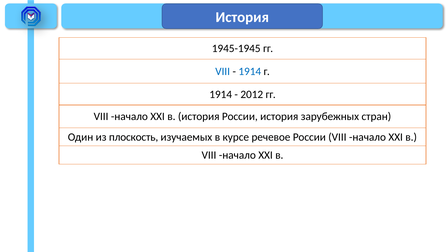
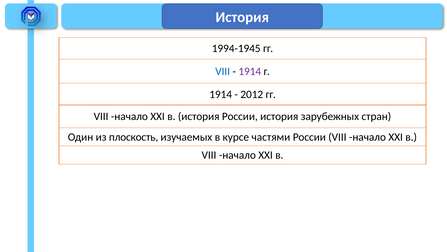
1945-1945: 1945-1945 -> 1994-1945
1914 at (250, 71) colour: blue -> purple
речевое: речевое -> частями
